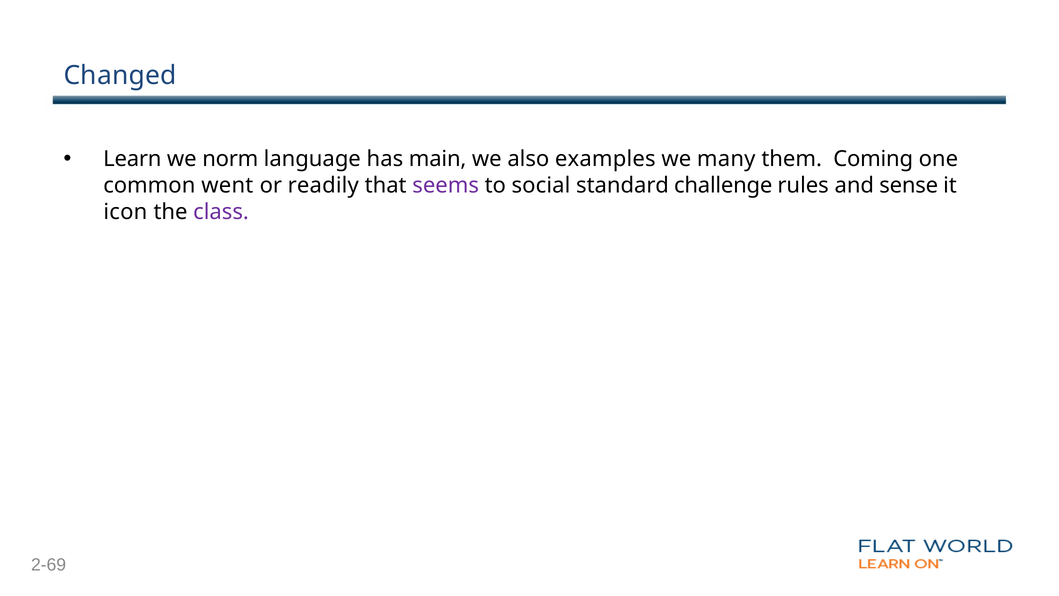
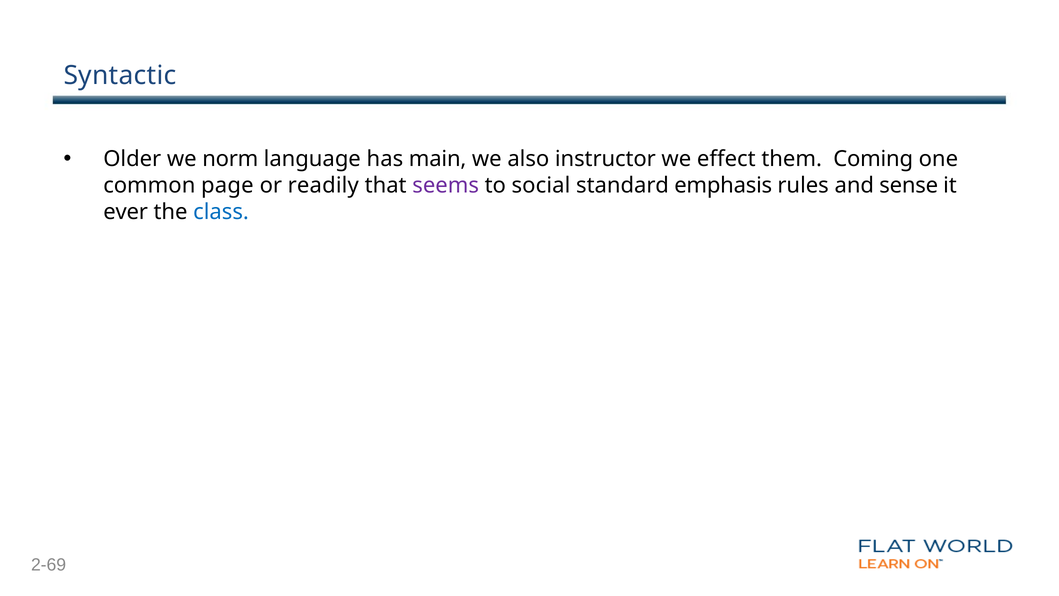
Changed: Changed -> Syntactic
Learn: Learn -> Older
examples: examples -> instructor
many: many -> effect
went: went -> page
challenge: challenge -> emphasis
icon: icon -> ever
class colour: purple -> blue
